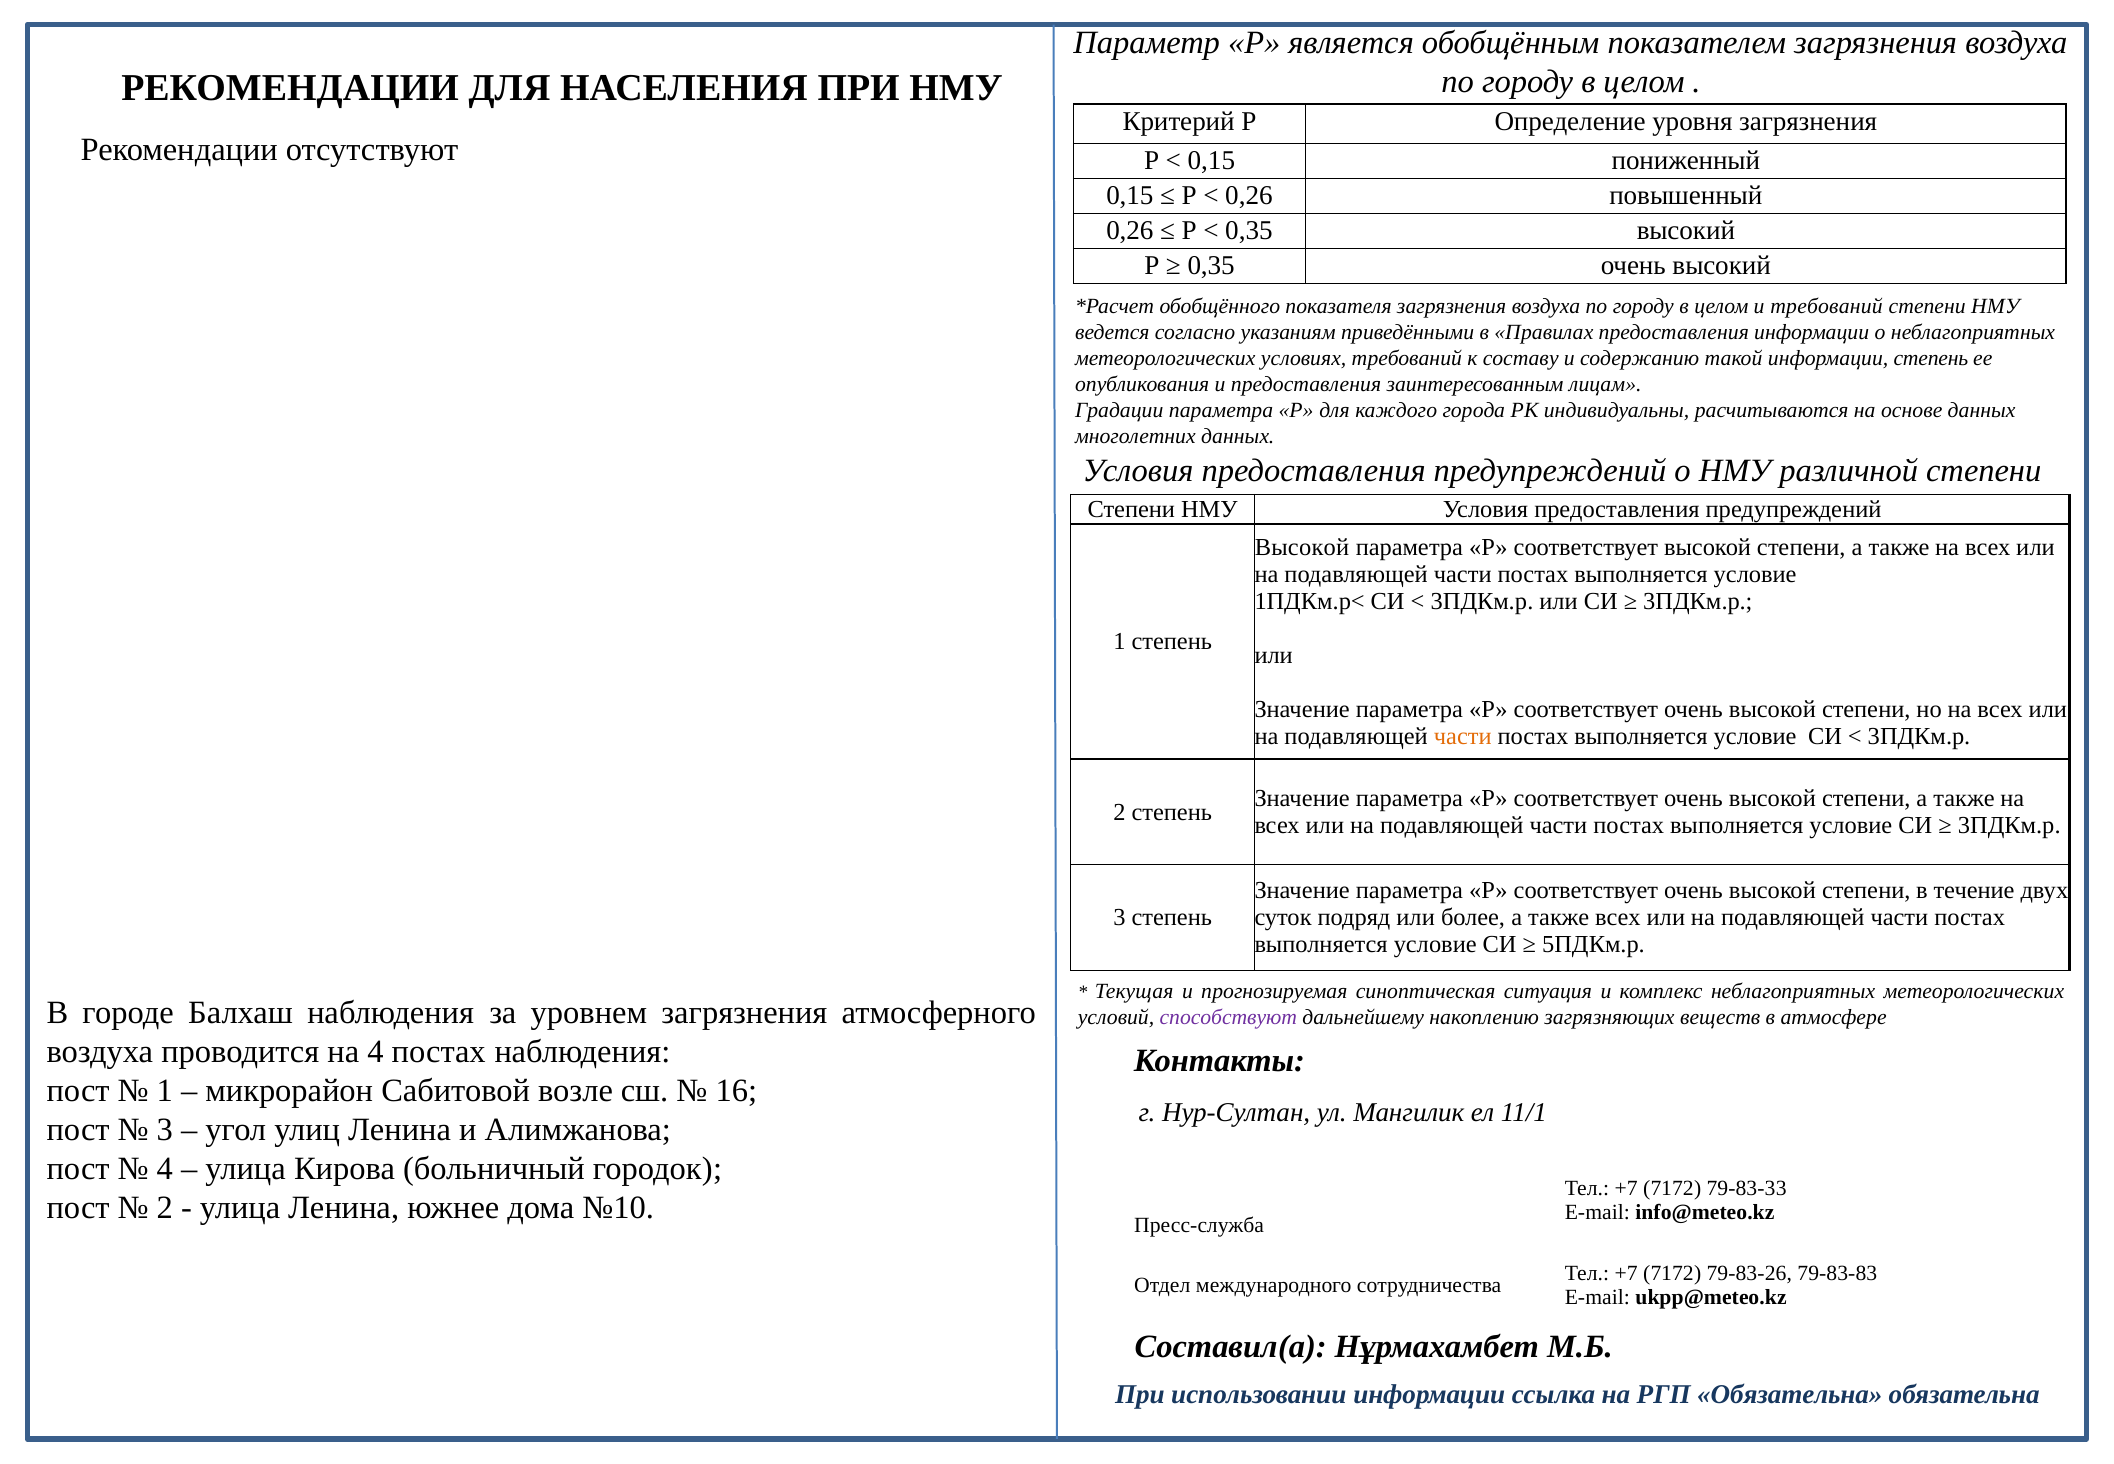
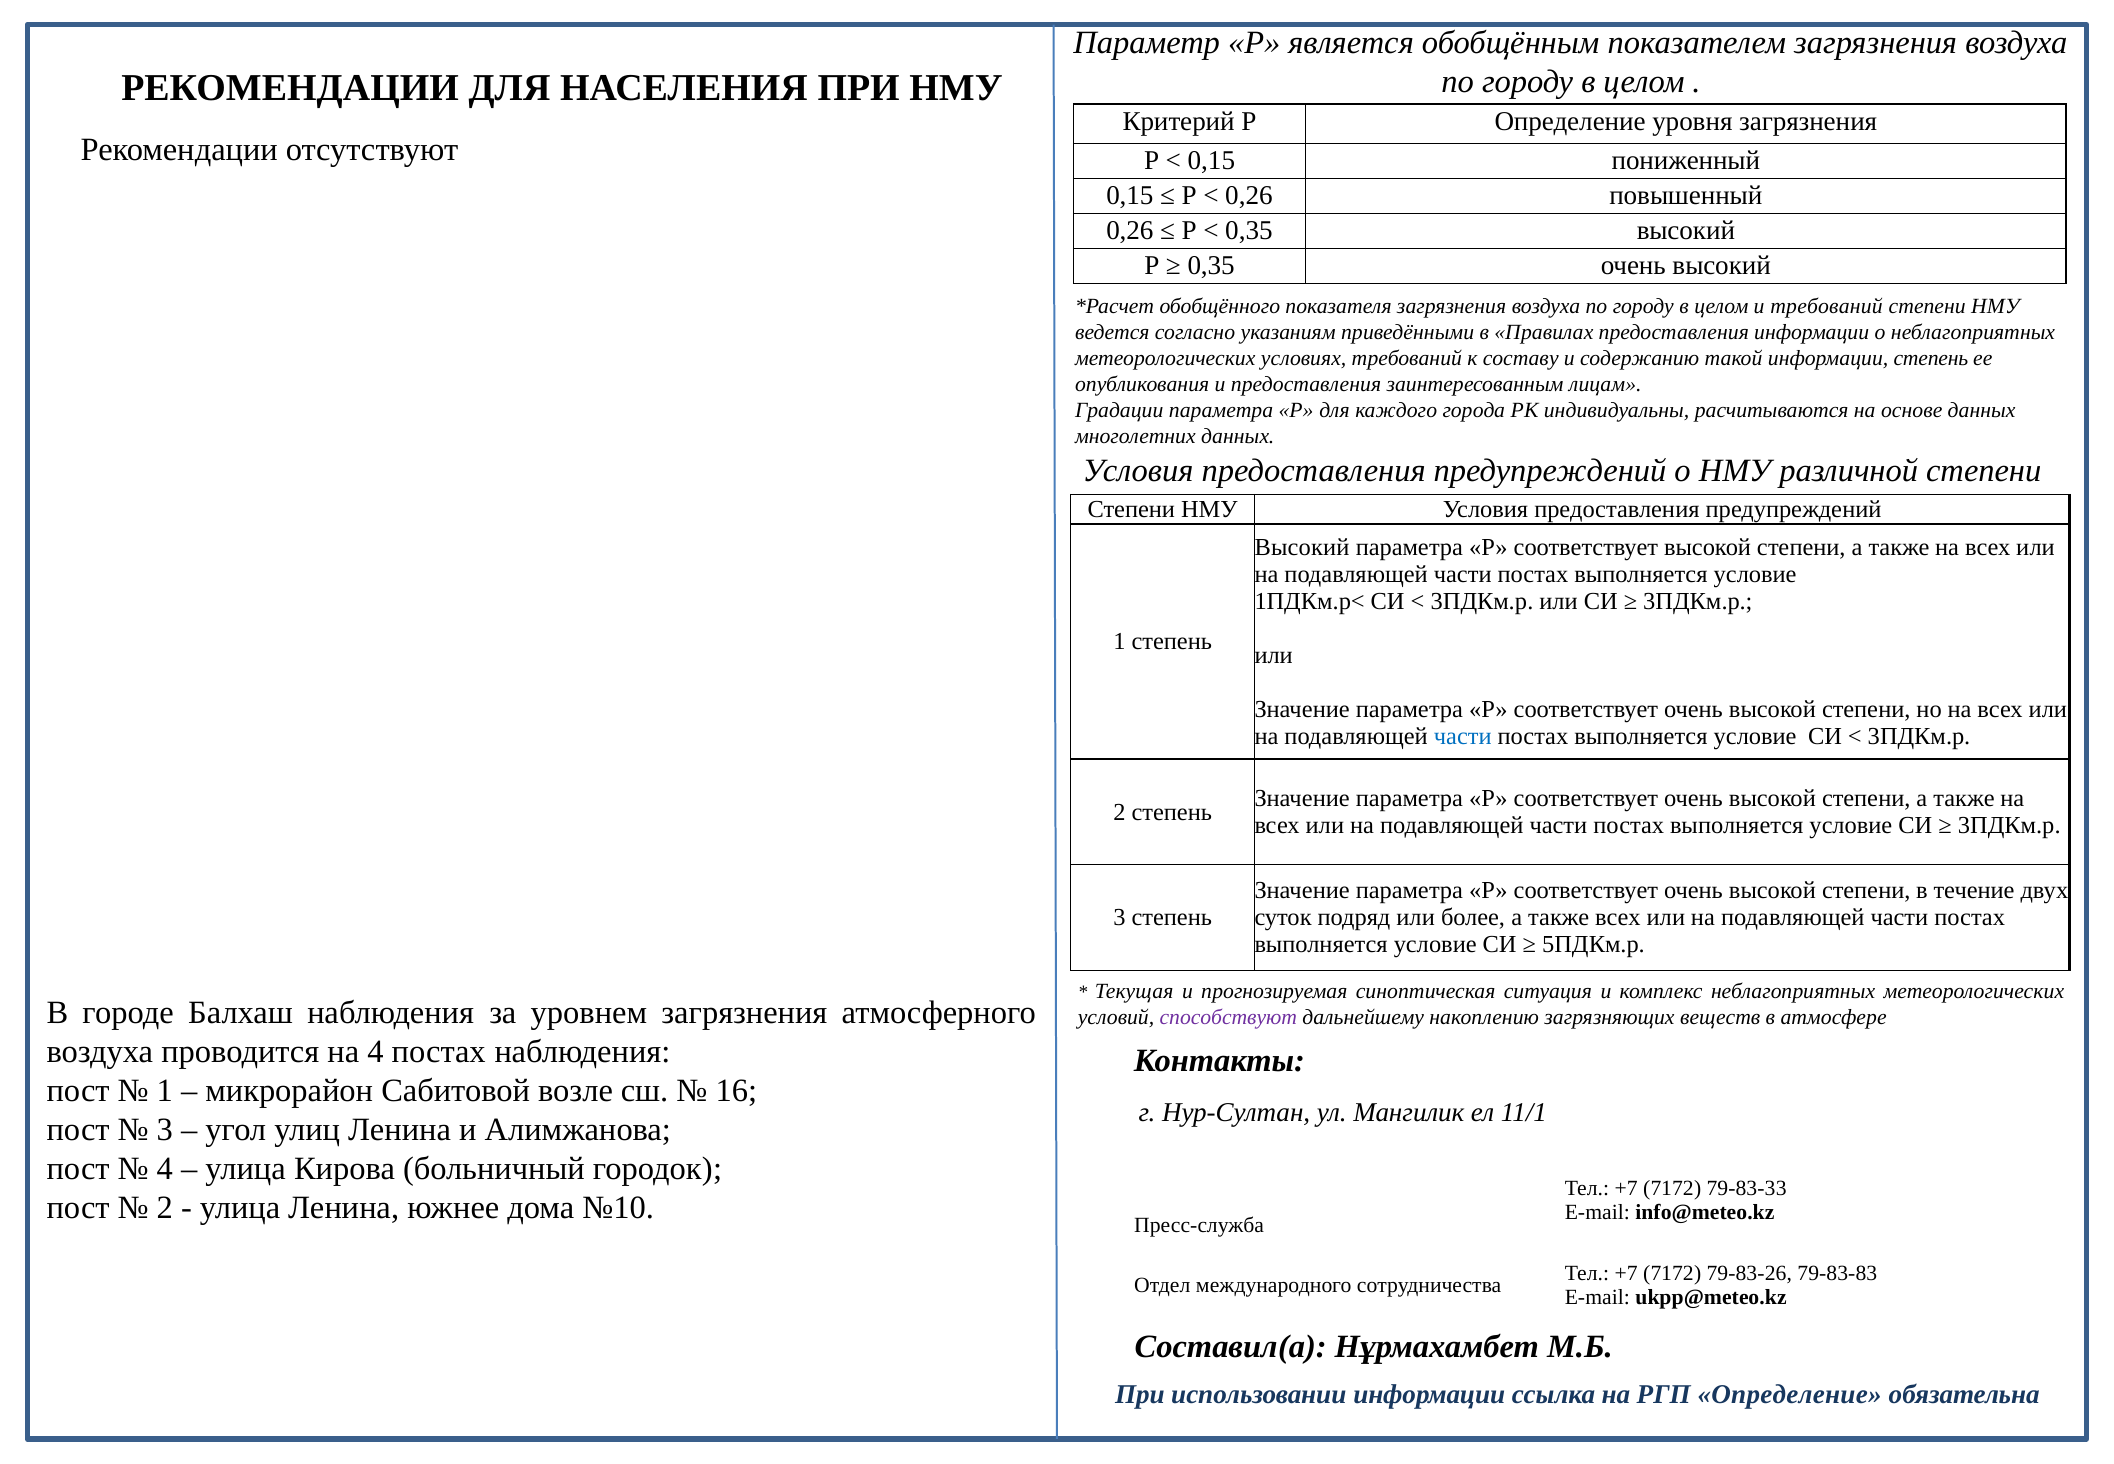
Высокой at (1302, 547): Высокой -> Высокий
части at (1463, 736) colour: orange -> blue
РГП Обязательна: Обязательна -> Определение
